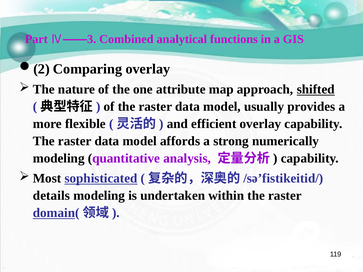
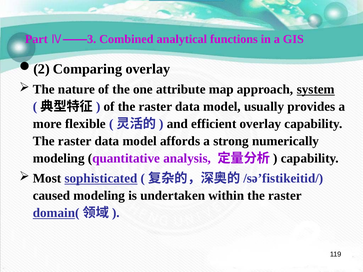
shifted: shifted -> system
details: details -> caused
